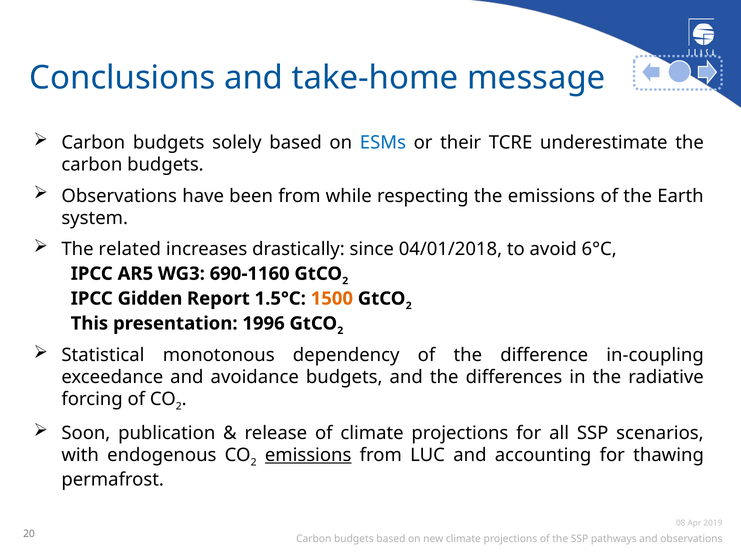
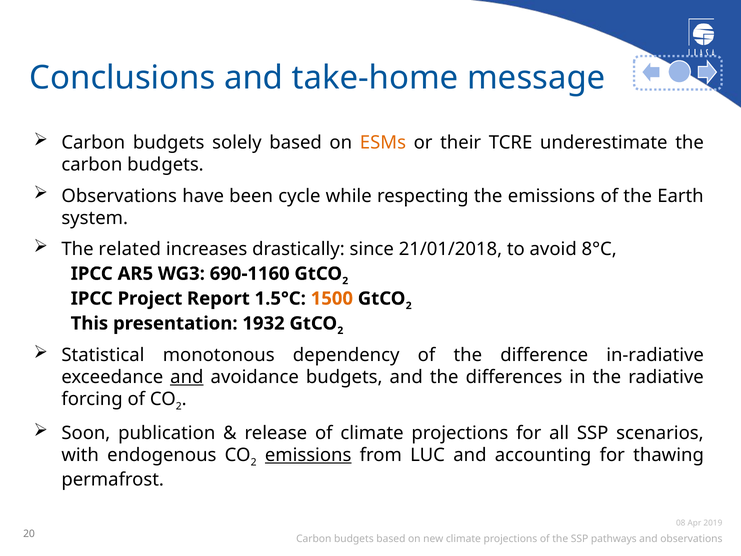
ESMs colour: blue -> orange
been from: from -> cycle
04/01/2018: 04/01/2018 -> 21/01/2018
6°C: 6°C -> 8°C
Gidden: Gidden -> Project
1996: 1996 -> 1932
in-coupling: in-coupling -> in-radiative
and at (187, 377) underline: none -> present
